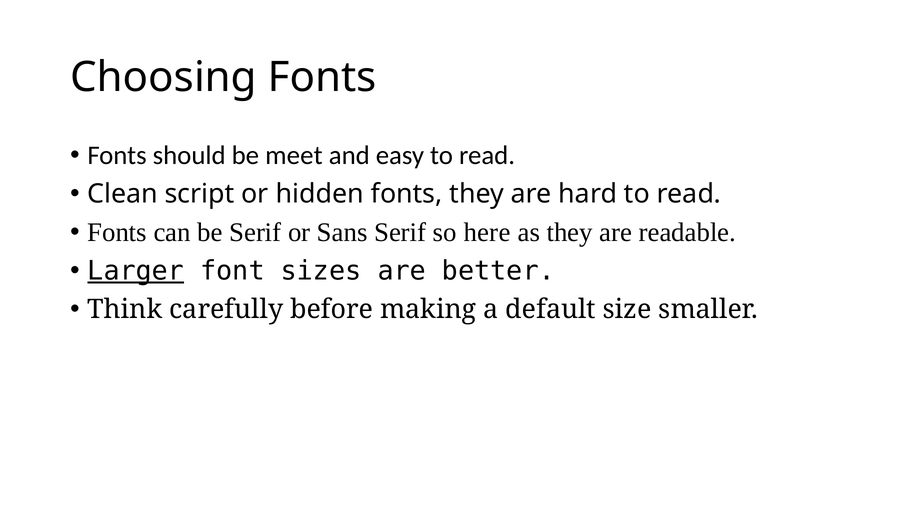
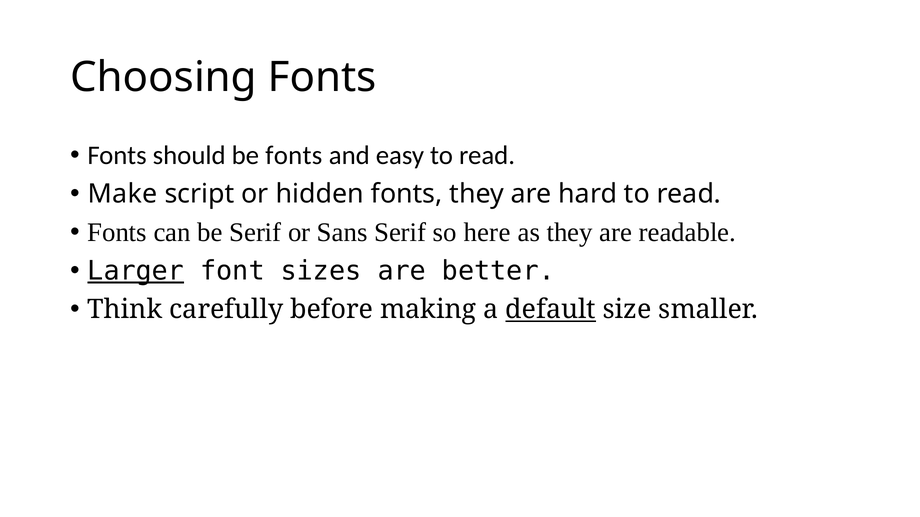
be meet: meet -> fonts
Clean: Clean -> Make
default underline: none -> present
